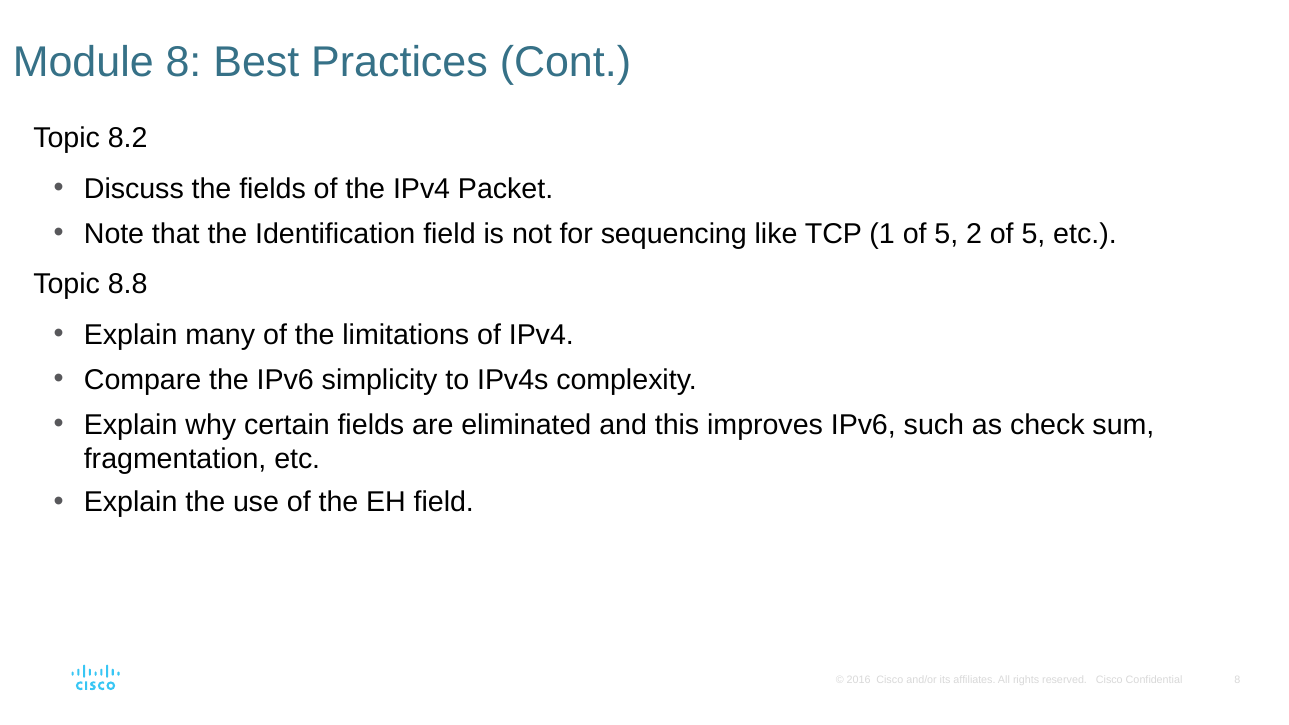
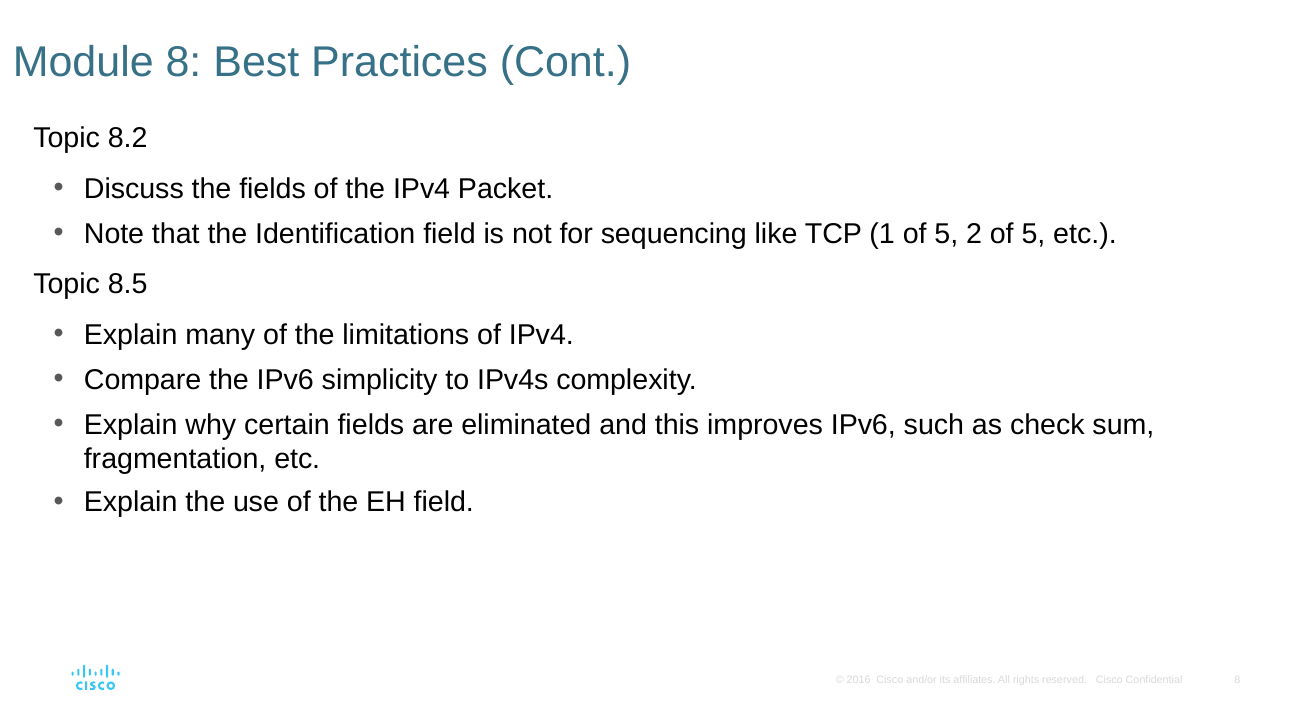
8.8: 8.8 -> 8.5
